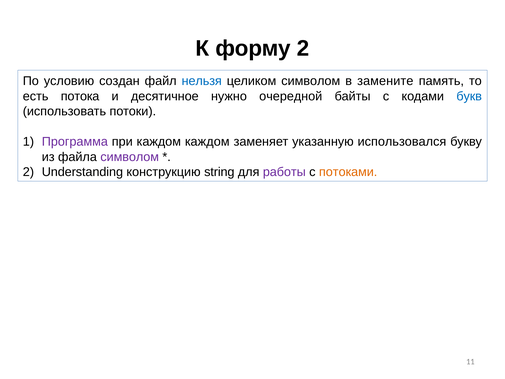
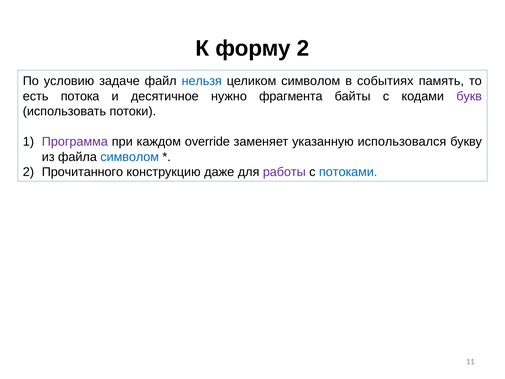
создан: создан -> задаче
замените: замените -> событиях
очередной: очередной -> фрагмента
букв colour: blue -> purple
каждом каждом: каждом -> override
символом at (130, 157) colour: purple -> blue
Understanding: Understanding -> Прочитанного
string: string -> даже
потоками colour: orange -> blue
